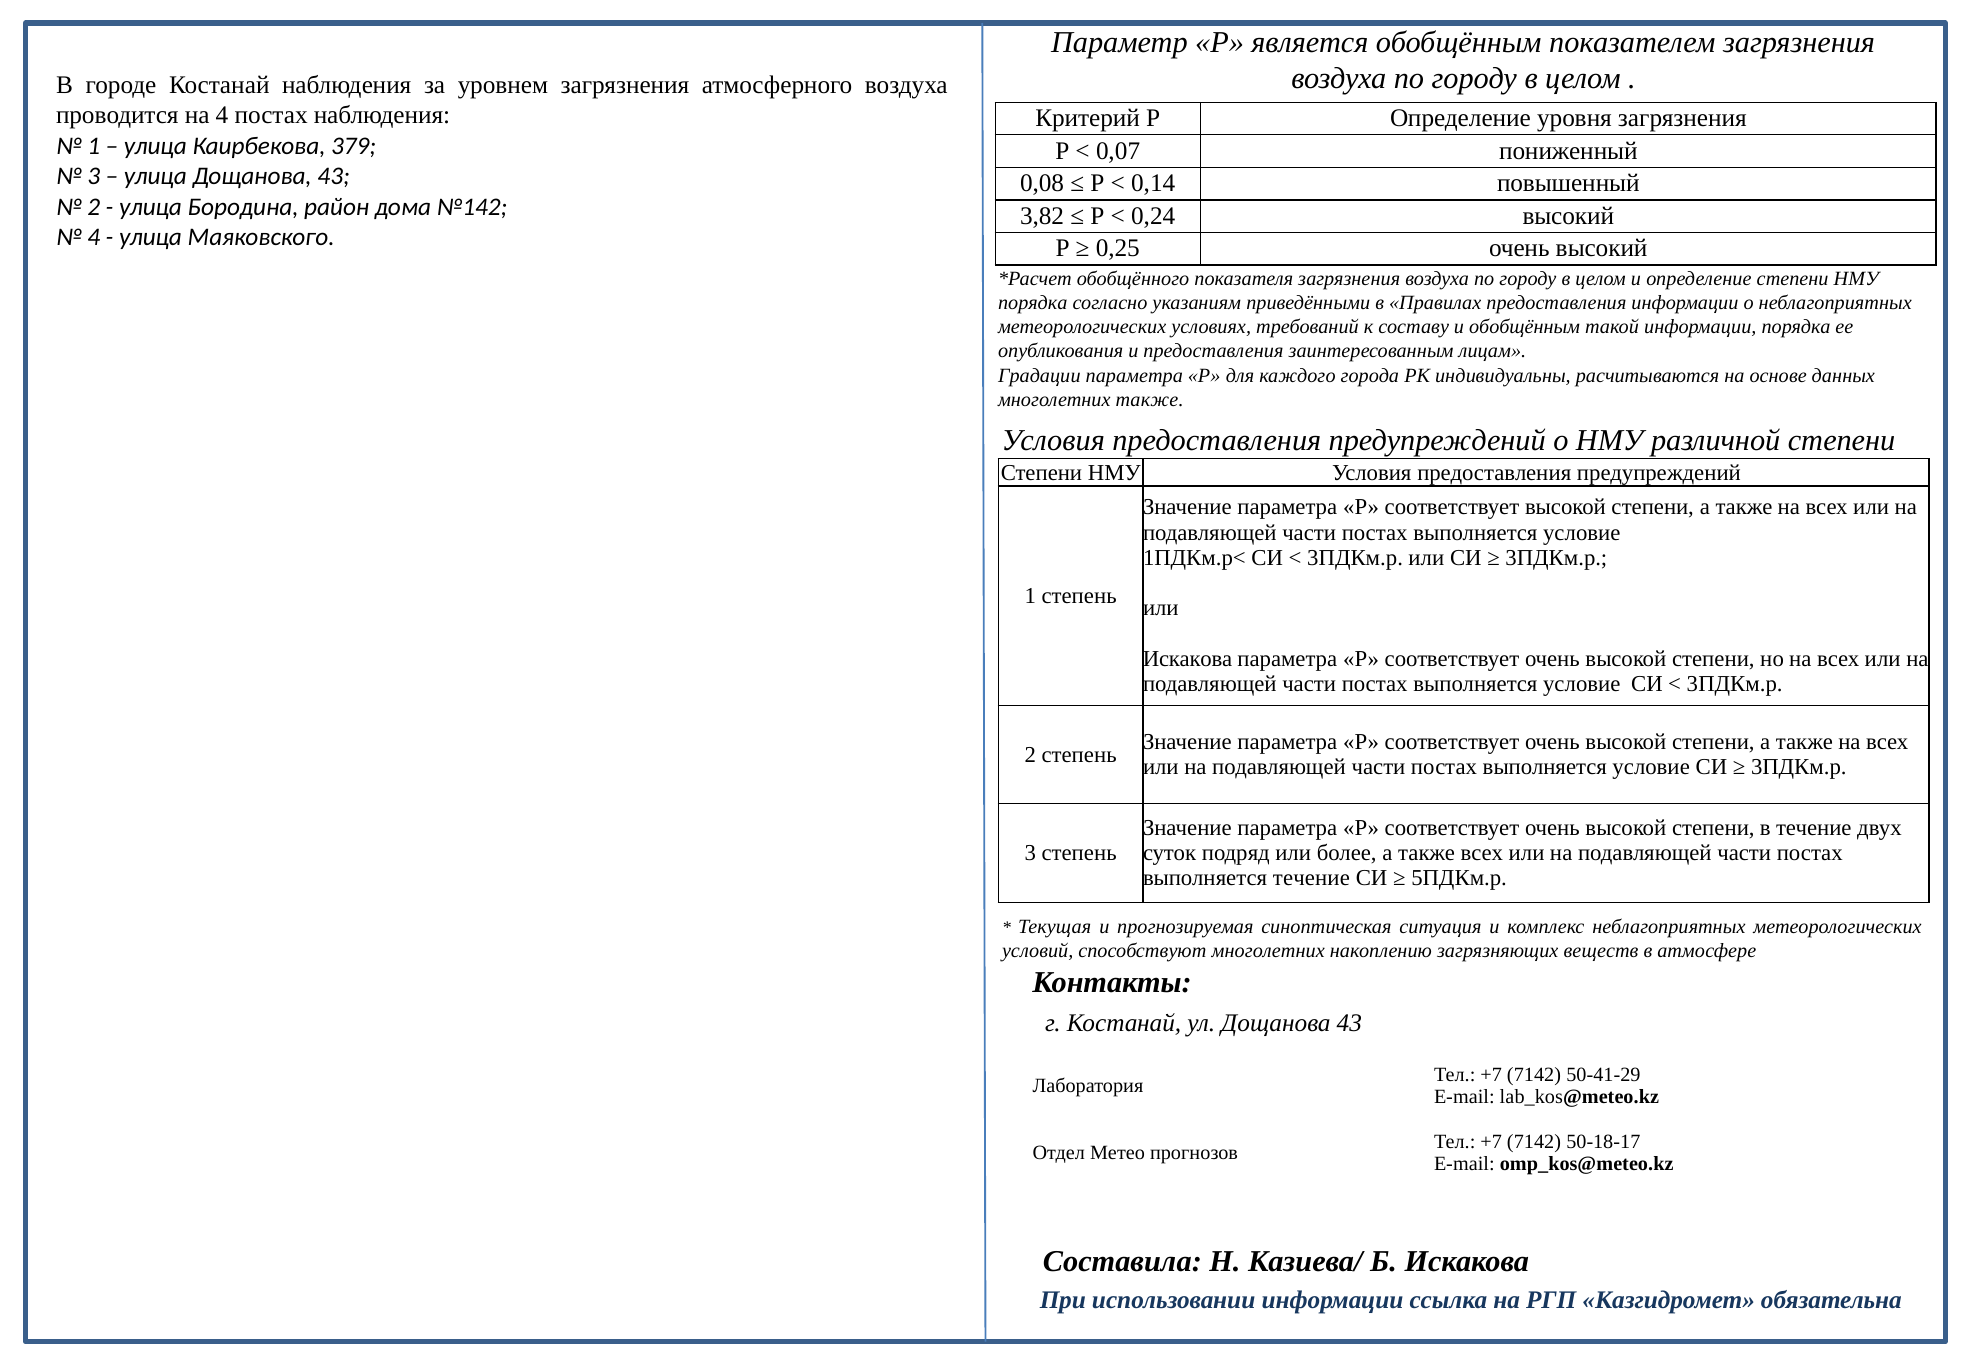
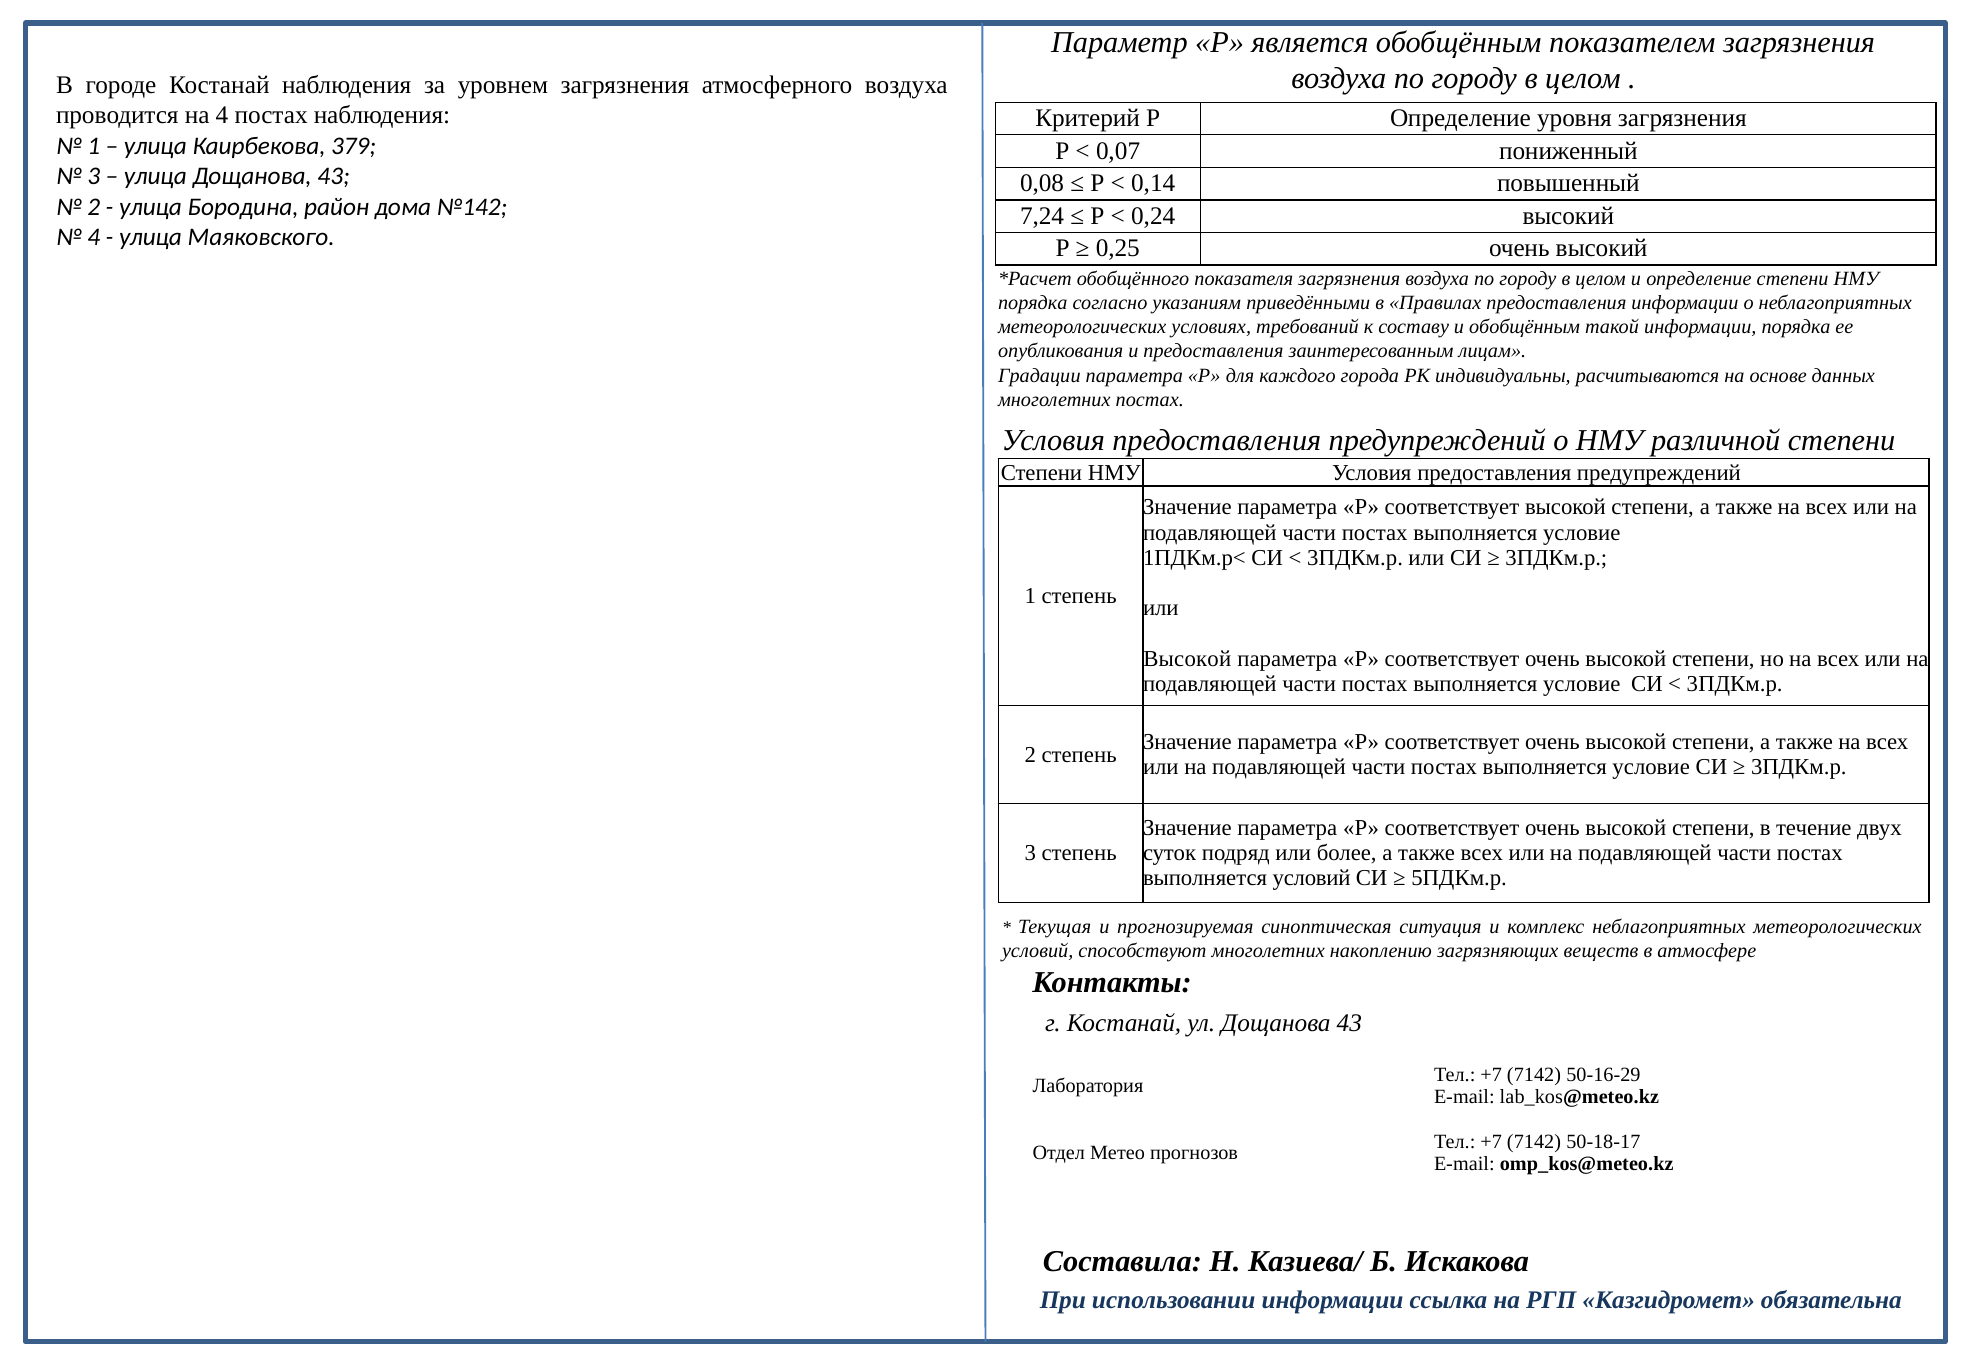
3,82: 3,82 -> 7,24
многолетних также: также -> постах
Искакова at (1187, 659): Искакова -> Высокой
выполняется течение: течение -> условий
50-41-29: 50-41-29 -> 50-16-29
